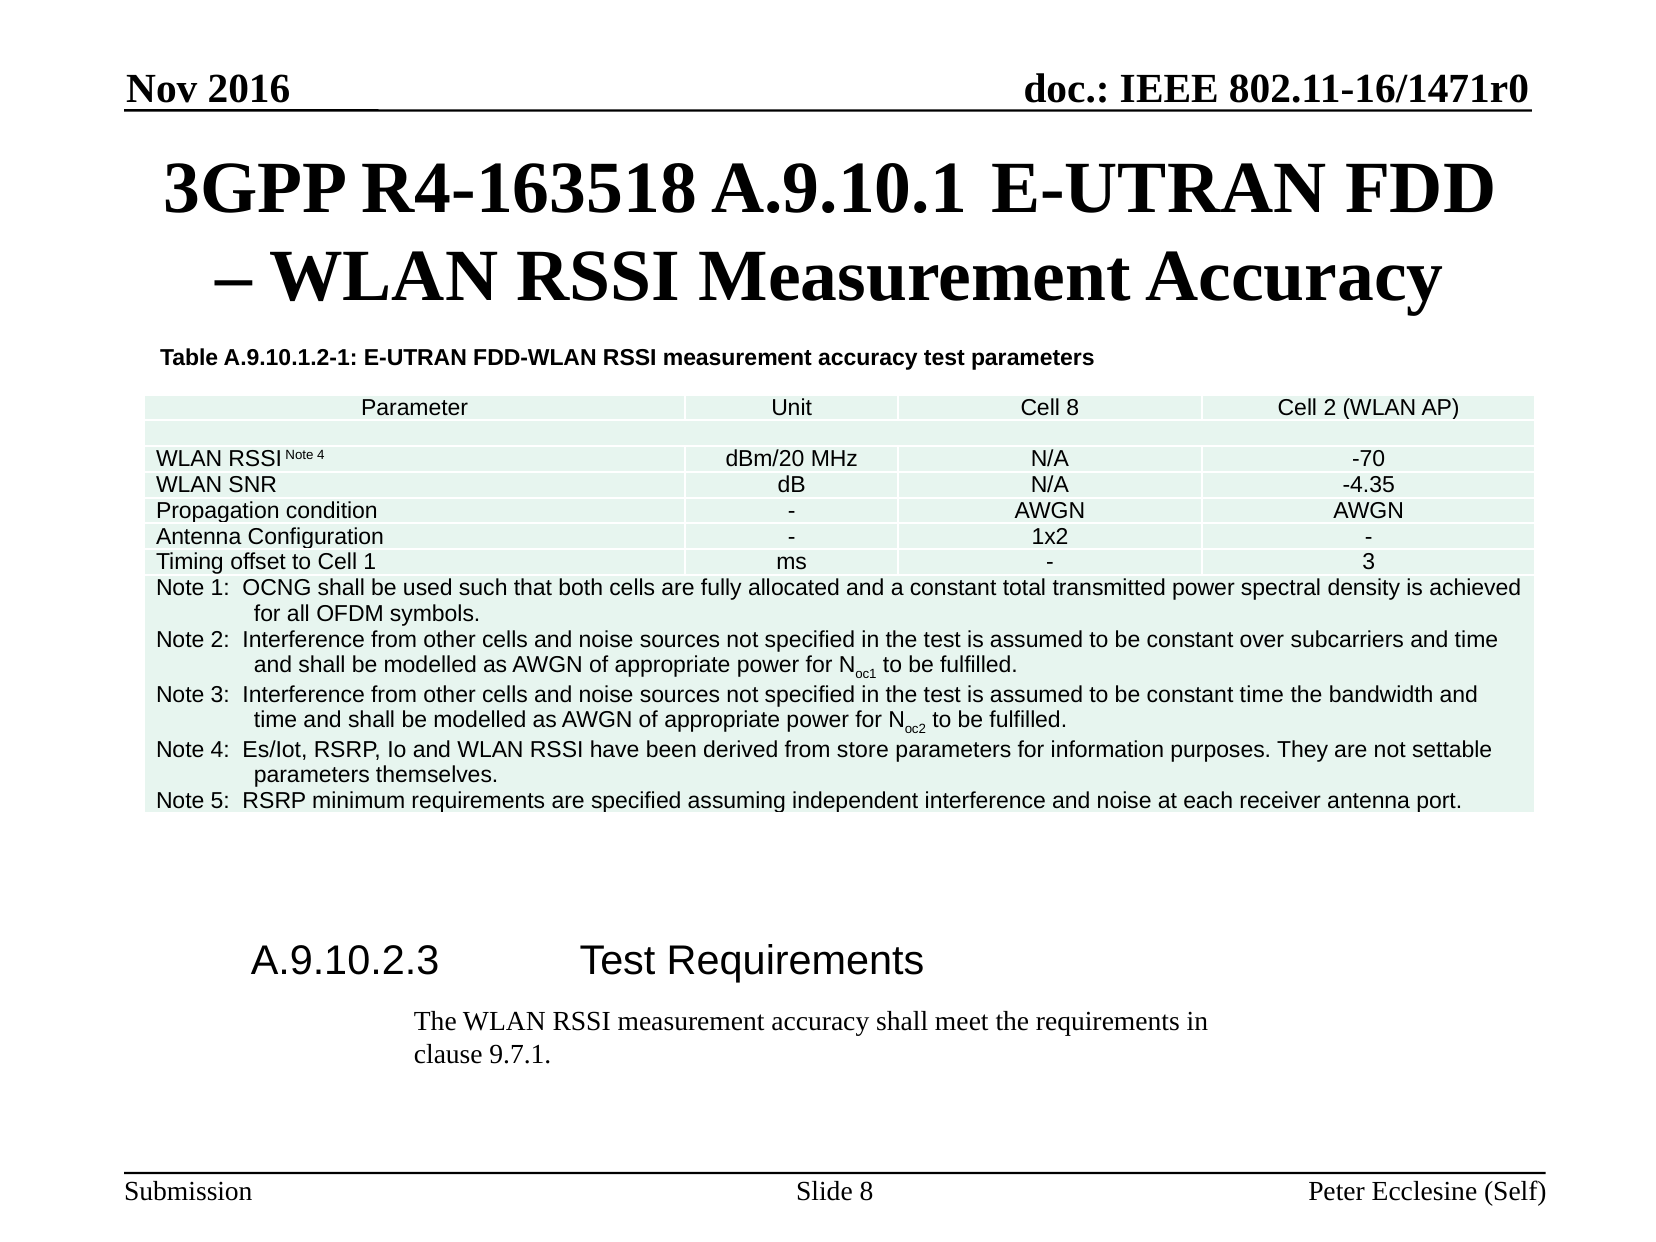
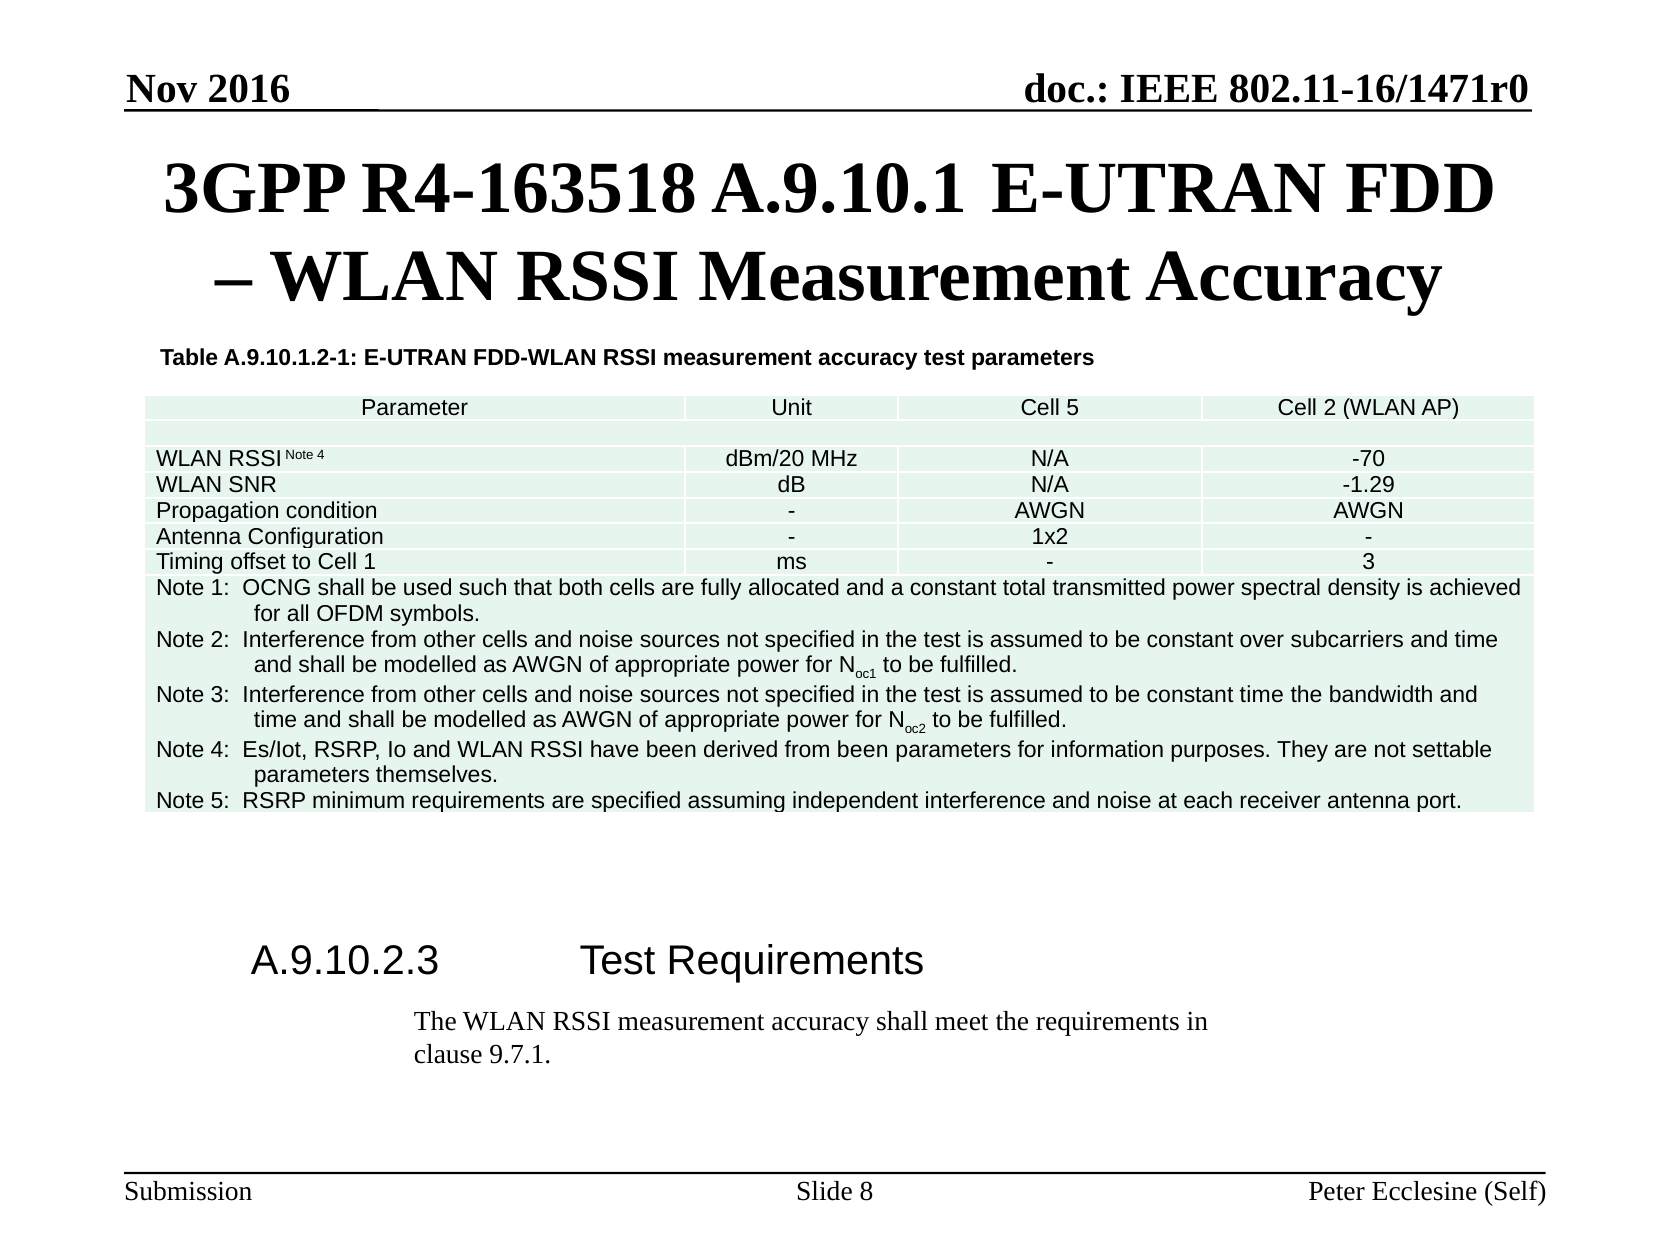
Cell 8: 8 -> 5
-4.35: -4.35 -> -1.29
from store: store -> been
